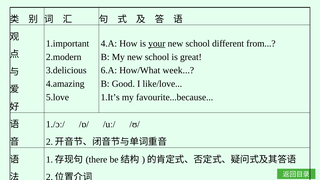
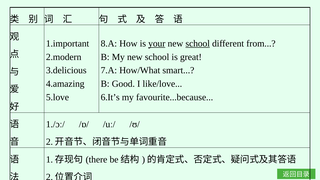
4.A: 4.A -> 8.A
school at (198, 44) underline: none -> present
6.A: 6.A -> 7.A
week: week -> smart
1.It’s: 1.It’s -> 6.It’s
